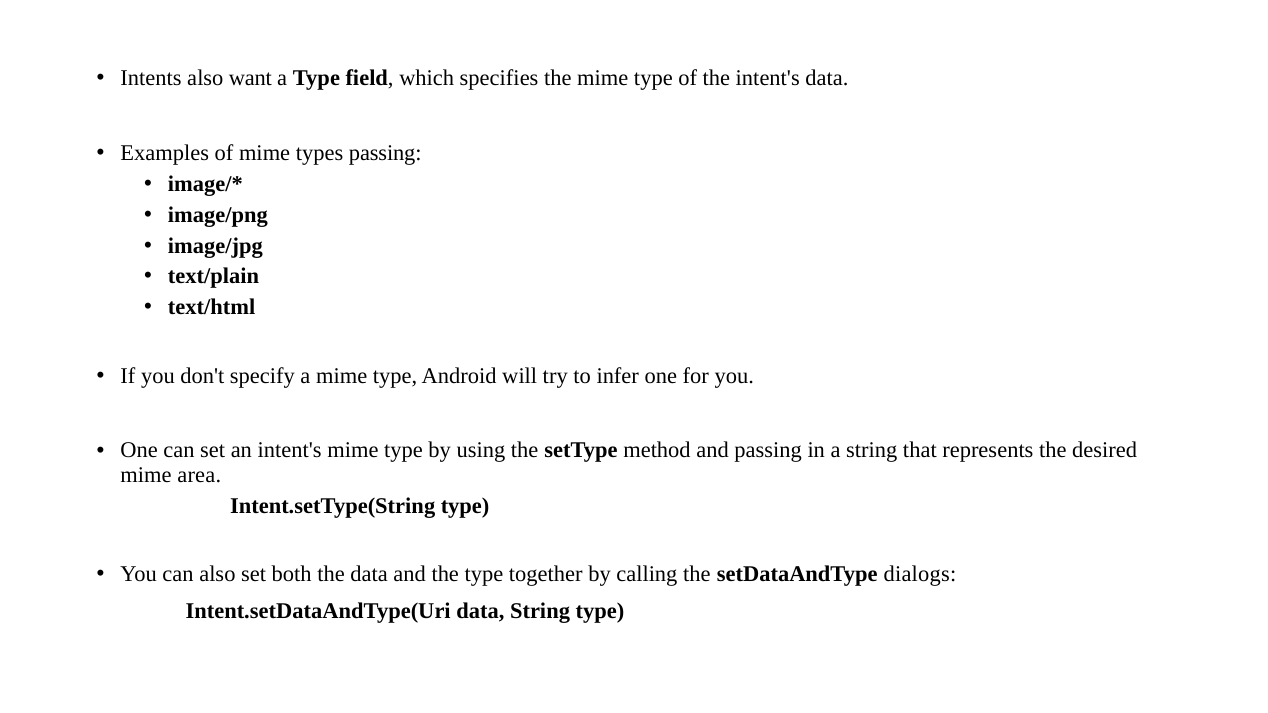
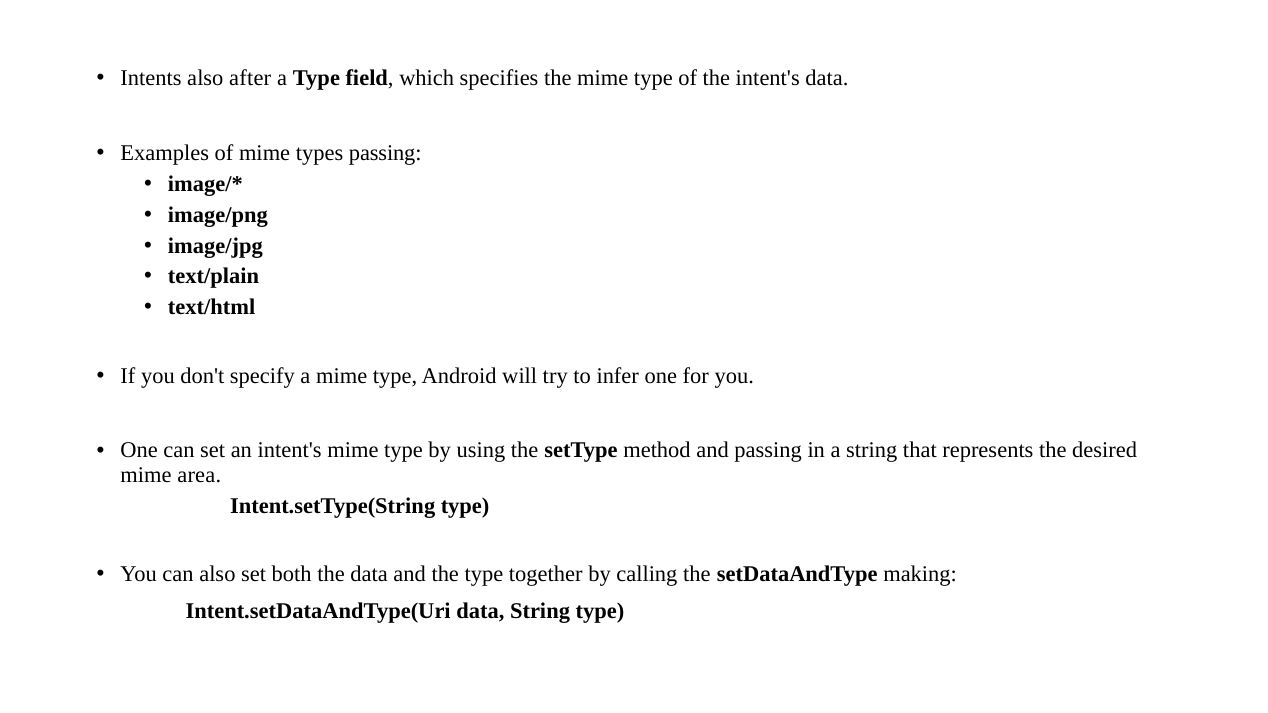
want: want -> after
dialogs: dialogs -> making
